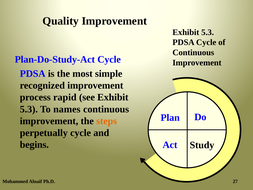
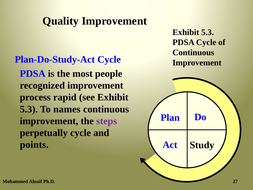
simple: simple -> people
steps colour: orange -> purple
begins: begins -> points
